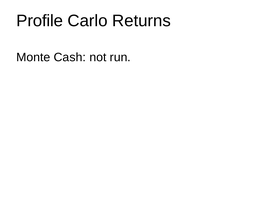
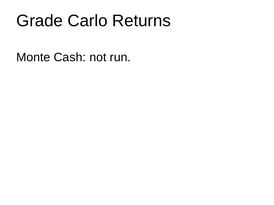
Profile: Profile -> Grade
